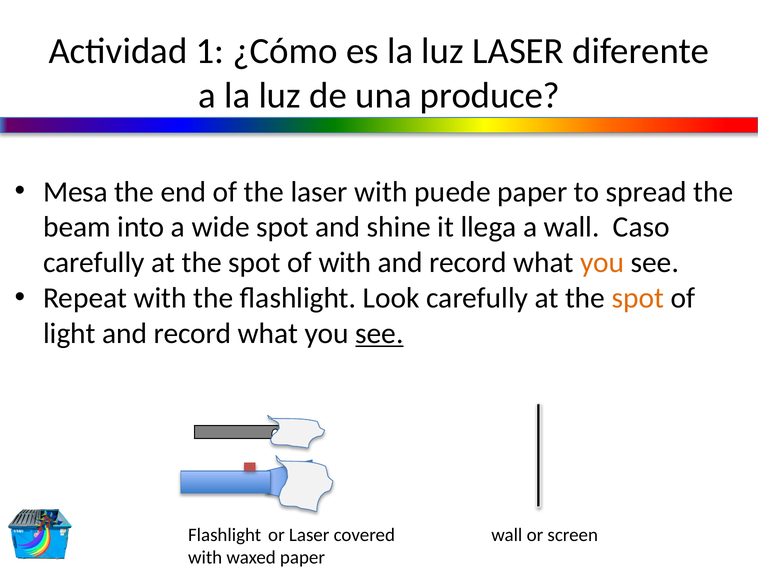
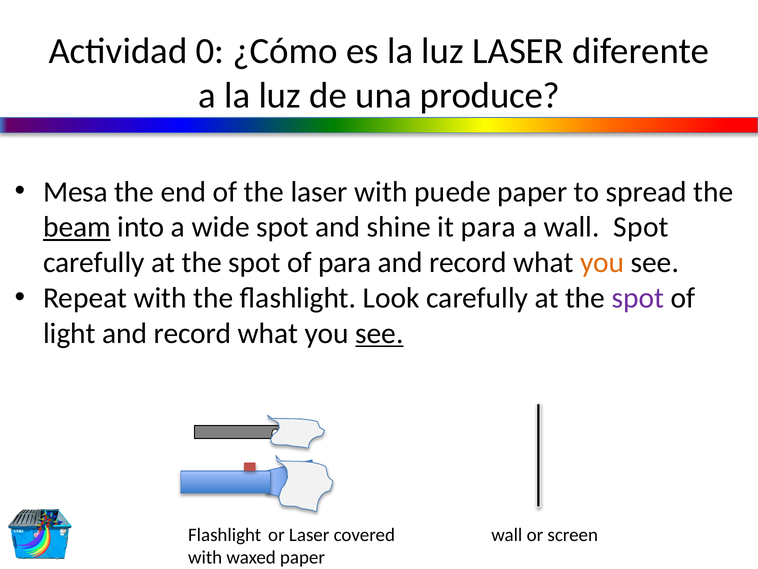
1: 1 -> 0
beam underline: none -> present
it llega: llega -> para
wall Caso: Caso -> Spot
of with: with -> para
spot at (638, 298) colour: orange -> purple
